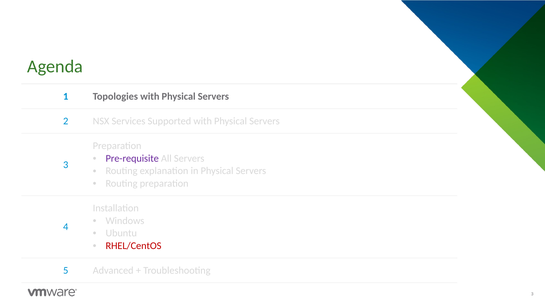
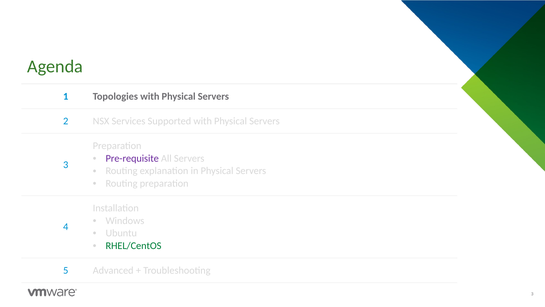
RHEL/CentOS colour: red -> green
